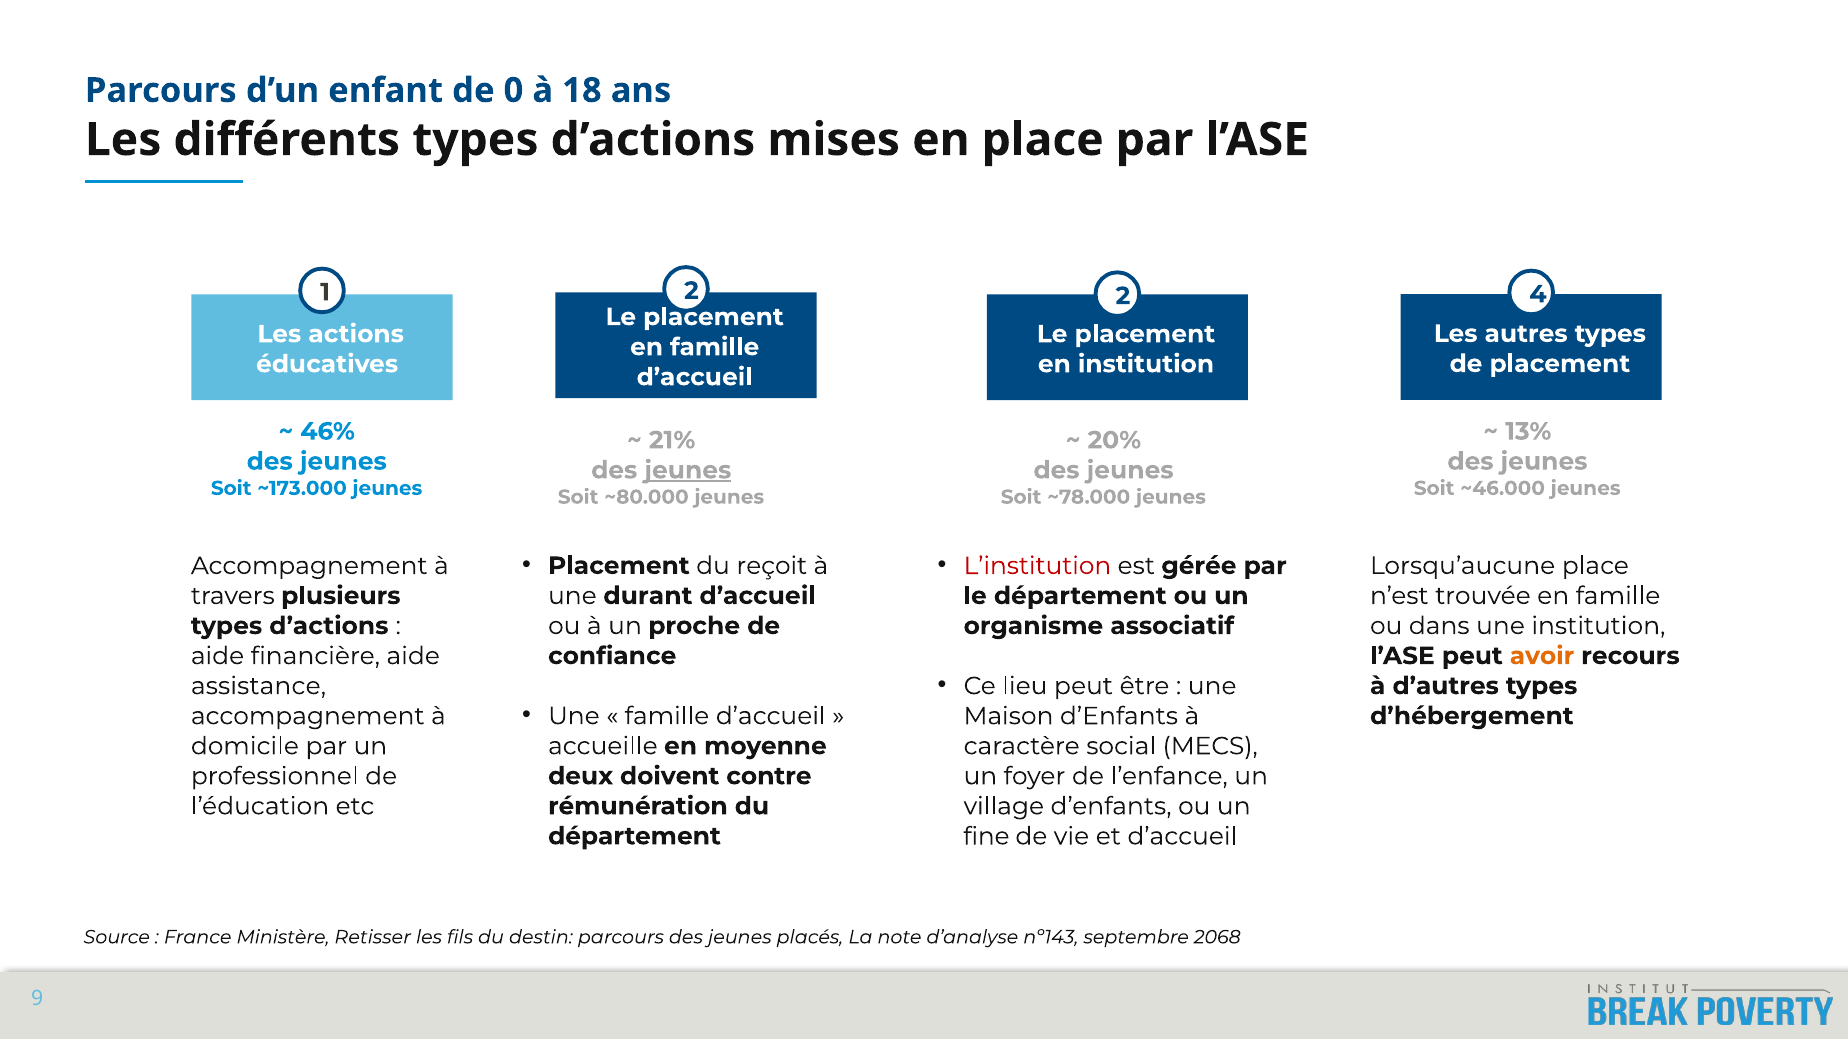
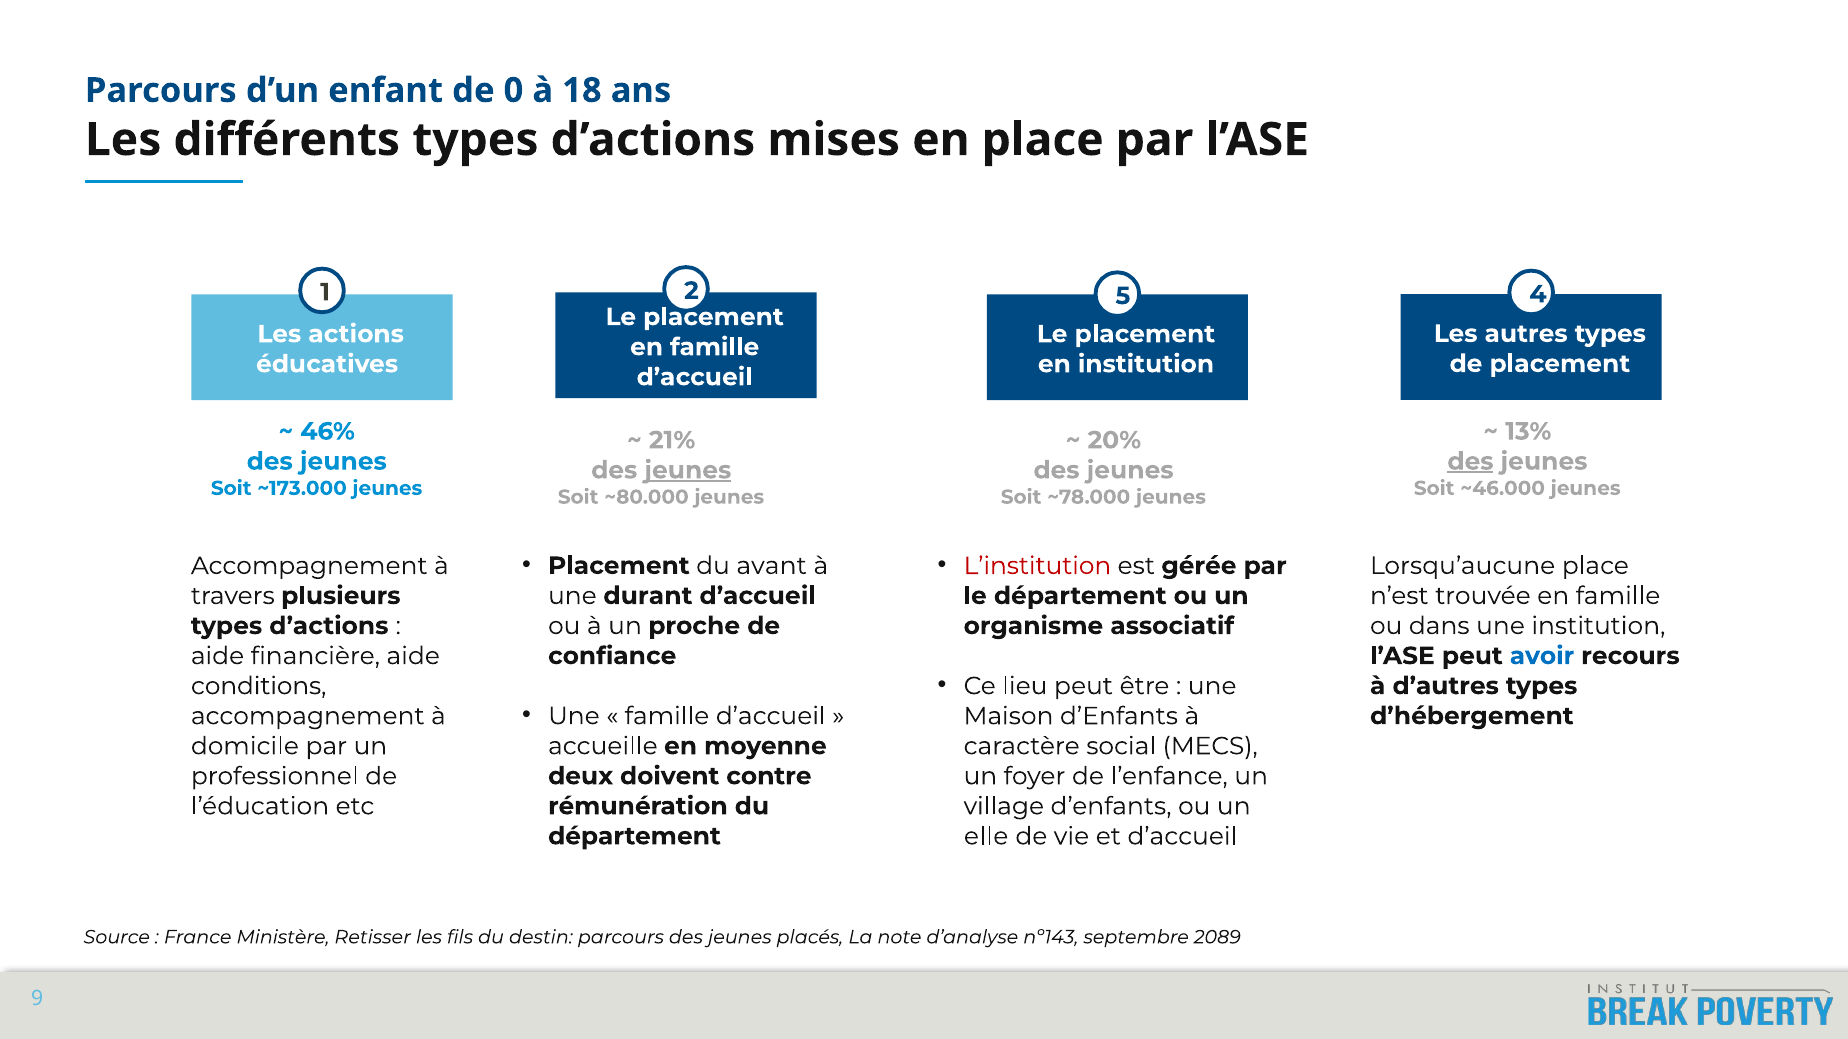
2 2: 2 -> 5
des at (1470, 462) underline: none -> present
reçoit: reçoit -> avant
avoir colour: orange -> blue
assistance: assistance -> conditions
fine: fine -> elle
2068: 2068 -> 2089
